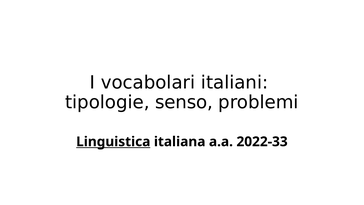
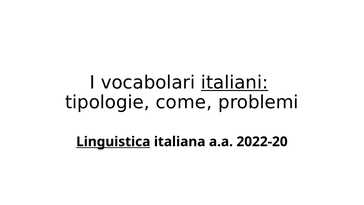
italiani underline: none -> present
senso: senso -> come
2022-33: 2022-33 -> 2022-20
